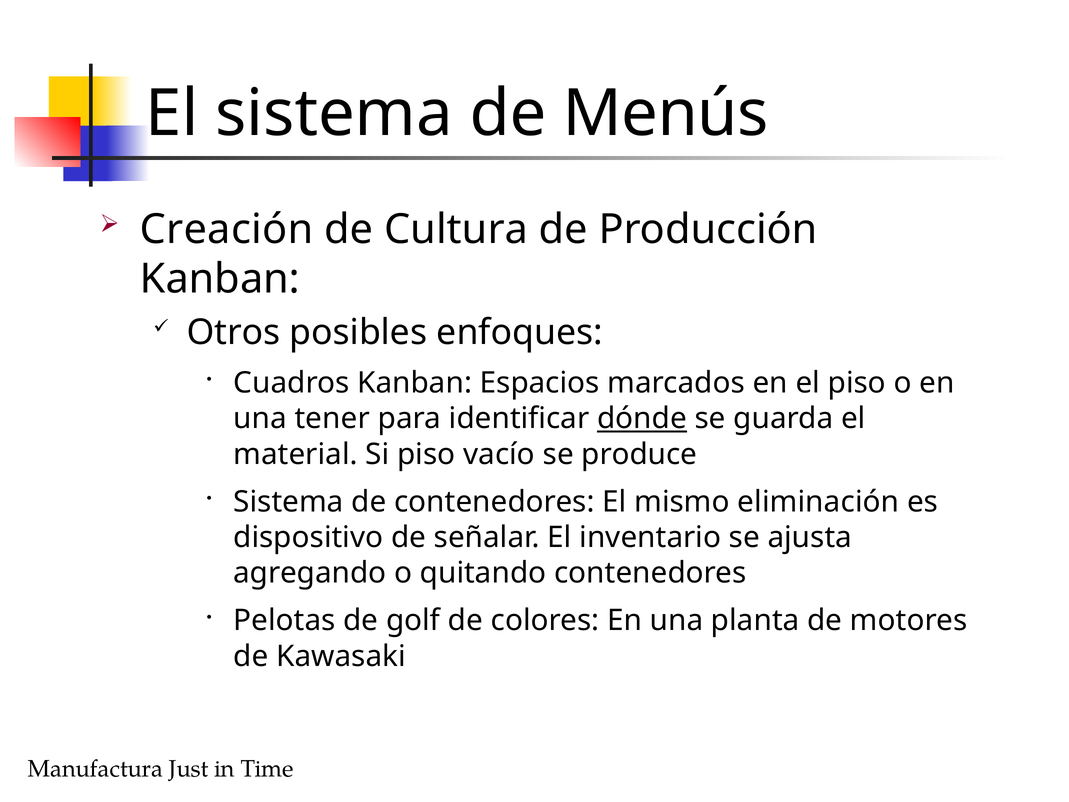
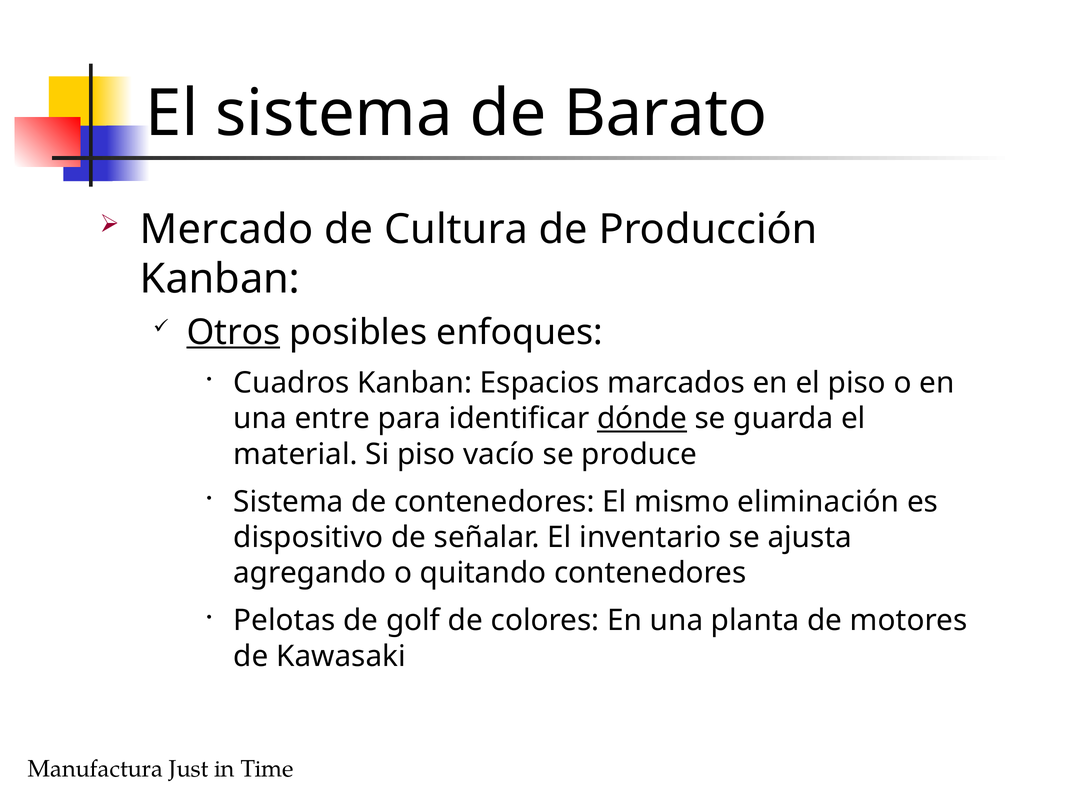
Menús: Menús -> Barato
Creación: Creación -> Mercado
Otros underline: none -> present
tener: tener -> entre
